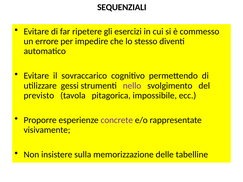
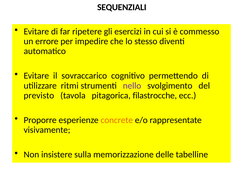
gessi: gessi -> ritmi
impossibile: impossibile -> filastrocche
concrete colour: purple -> orange
